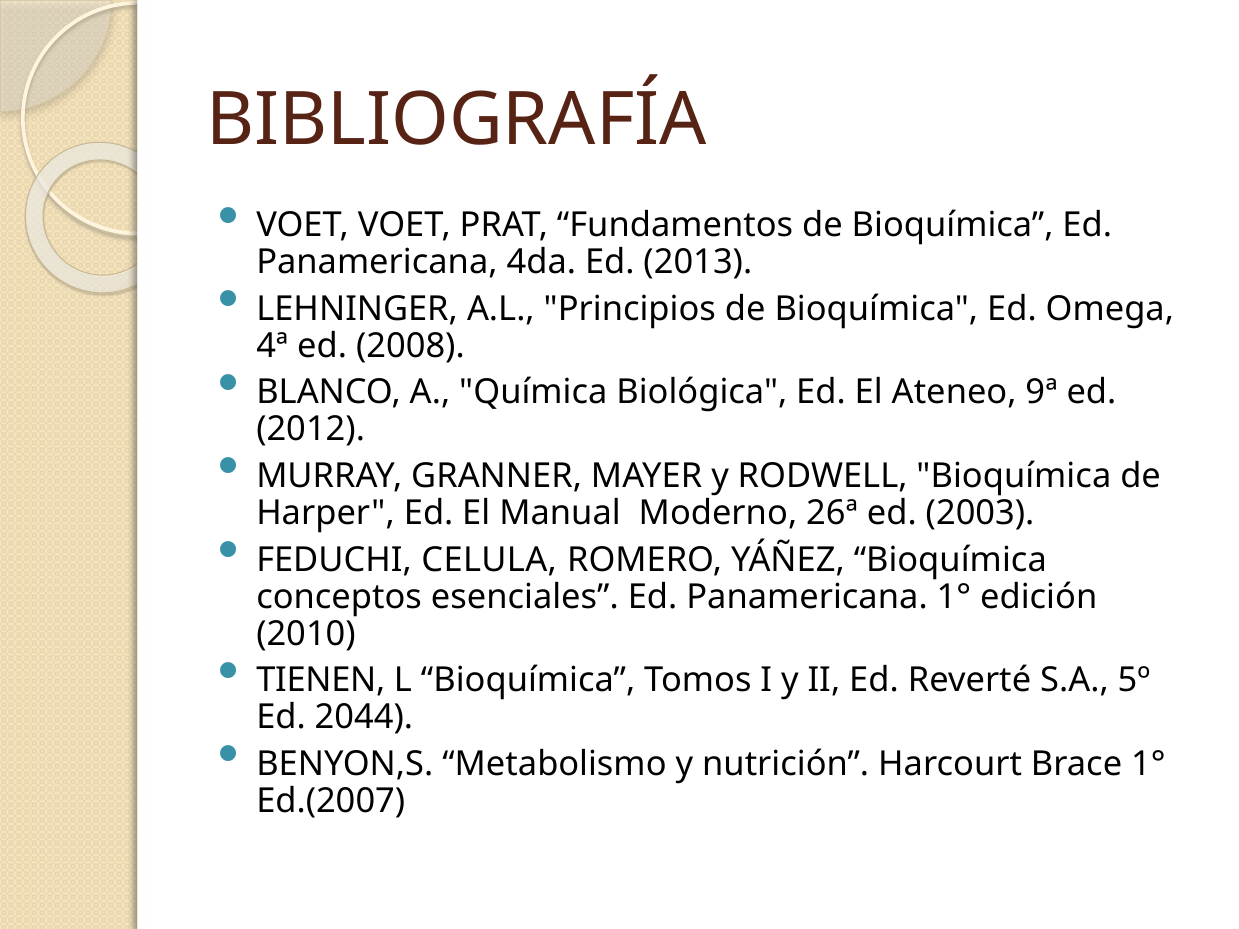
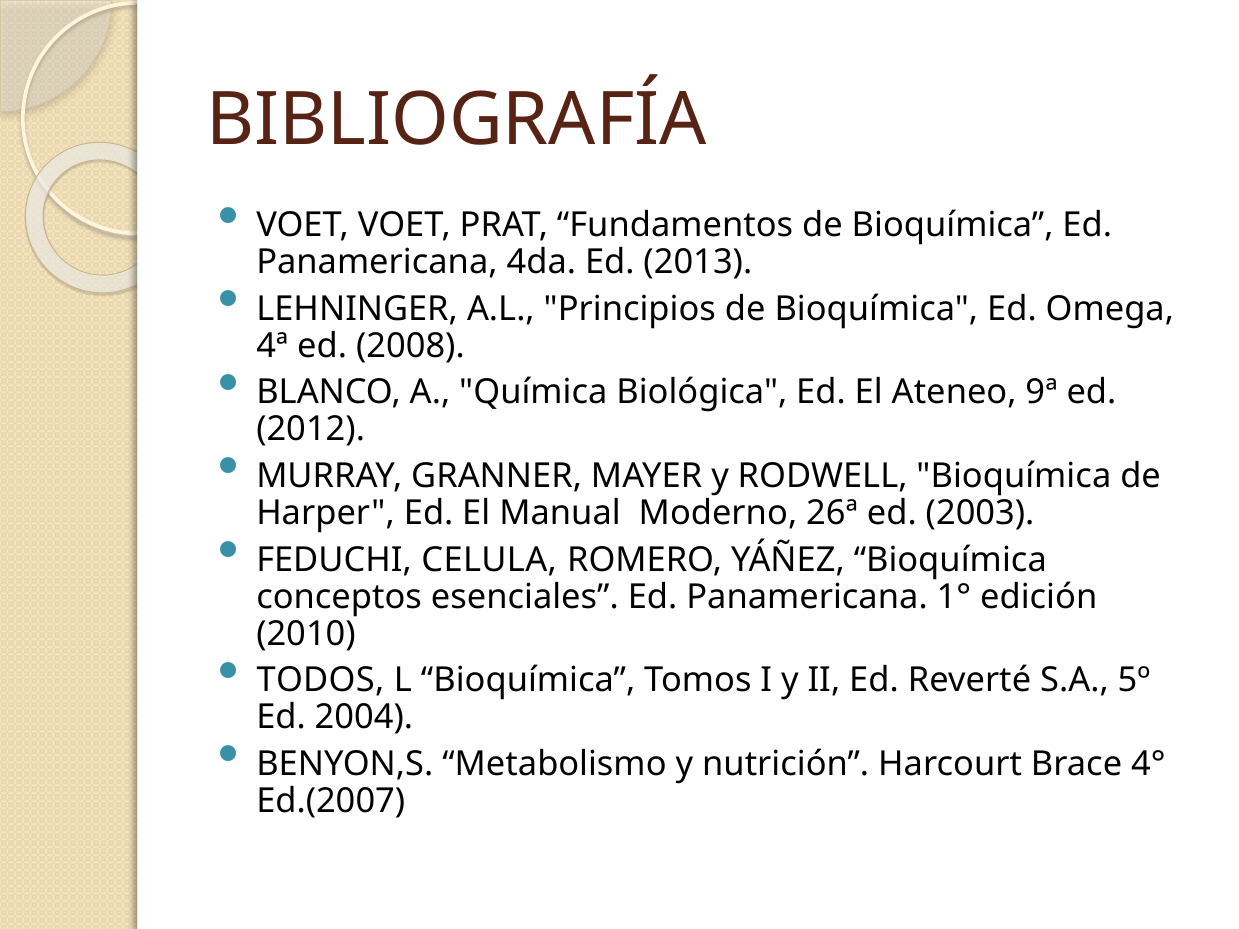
TIENEN: TIENEN -> TODOS
2044: 2044 -> 2004
Brace 1°: 1° -> 4°
